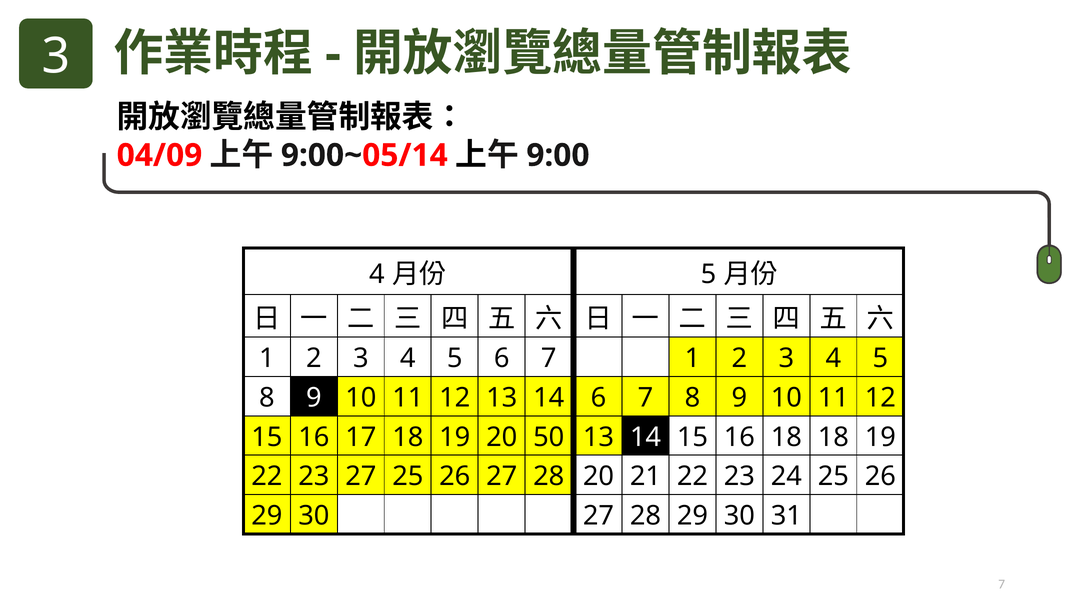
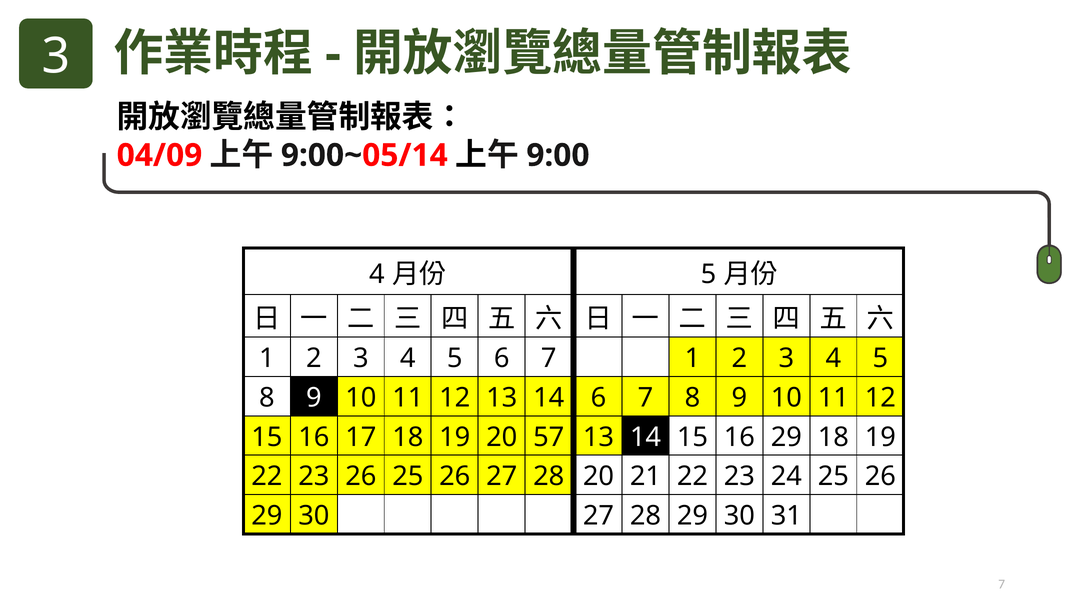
50: 50 -> 57
16 18: 18 -> 29
23 27: 27 -> 26
